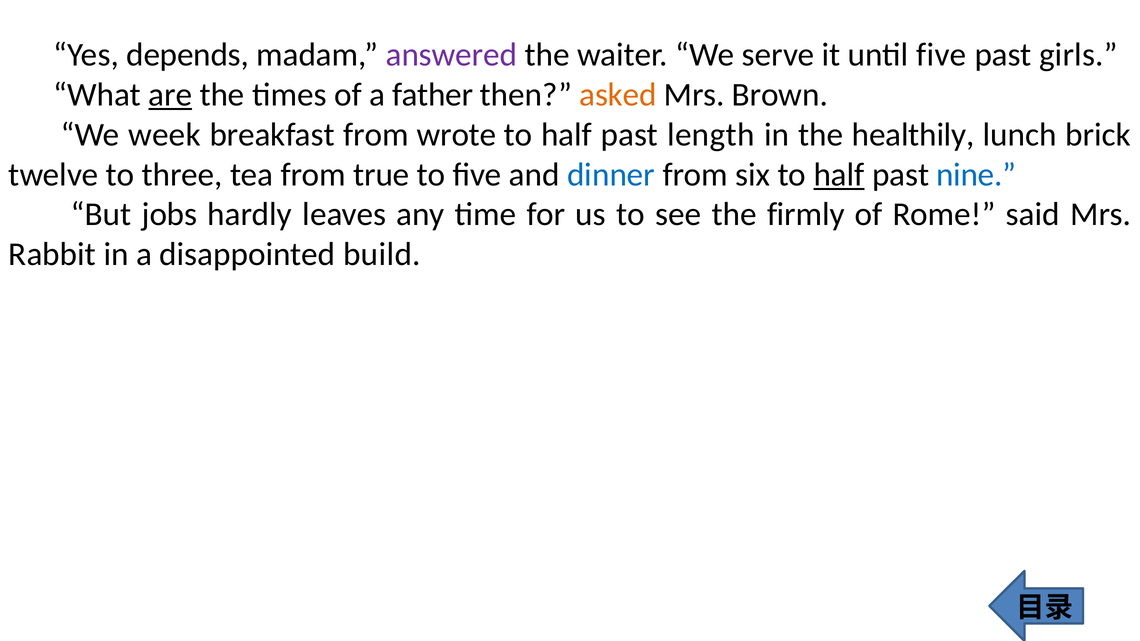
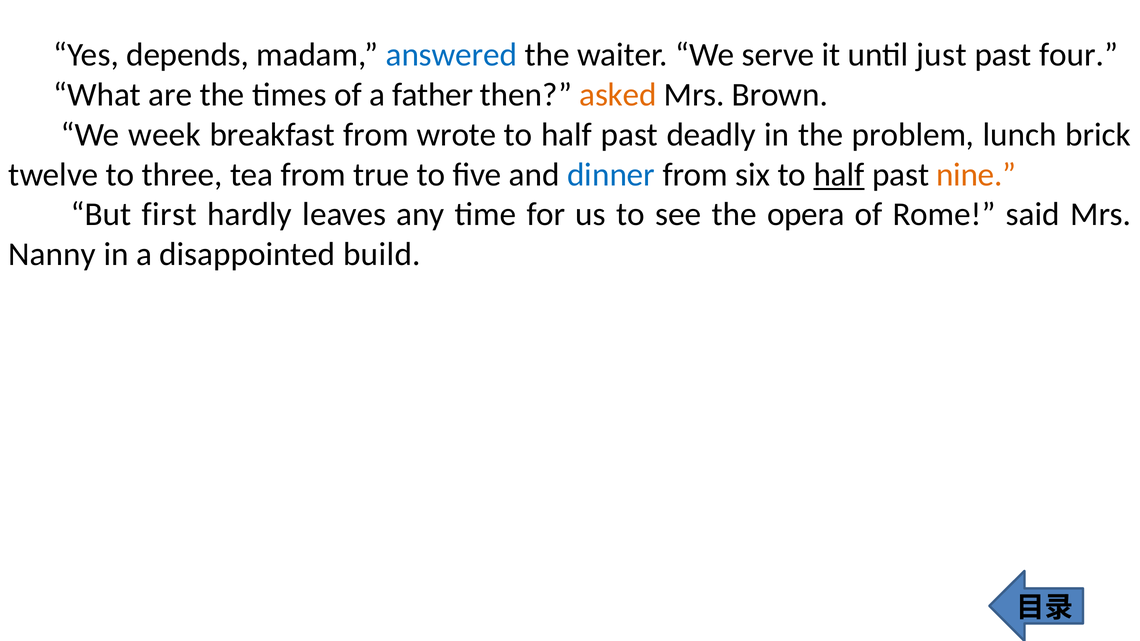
answered colour: purple -> blue
until five: five -> just
girls: girls -> four
are underline: present -> none
length: length -> deadly
healthily: healthily -> problem
nine colour: blue -> orange
jobs: jobs -> first
firmly: firmly -> opera
Rabbit: Rabbit -> Nanny
